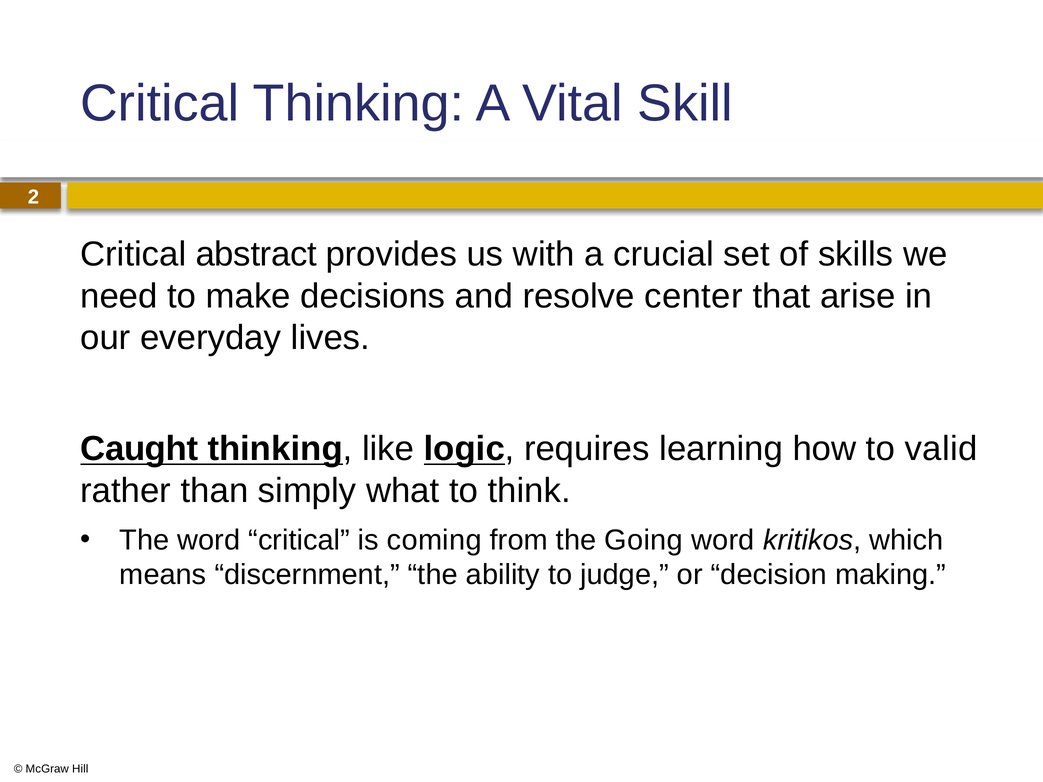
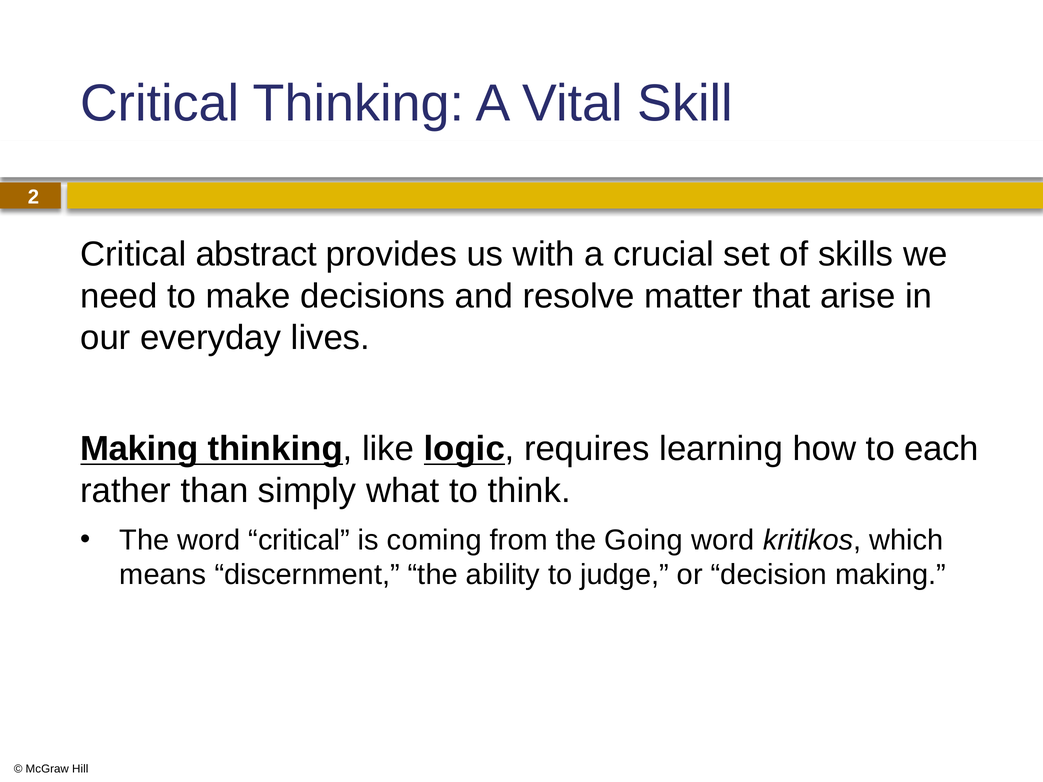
center: center -> matter
Caught at (139, 449): Caught -> Making
valid: valid -> each
